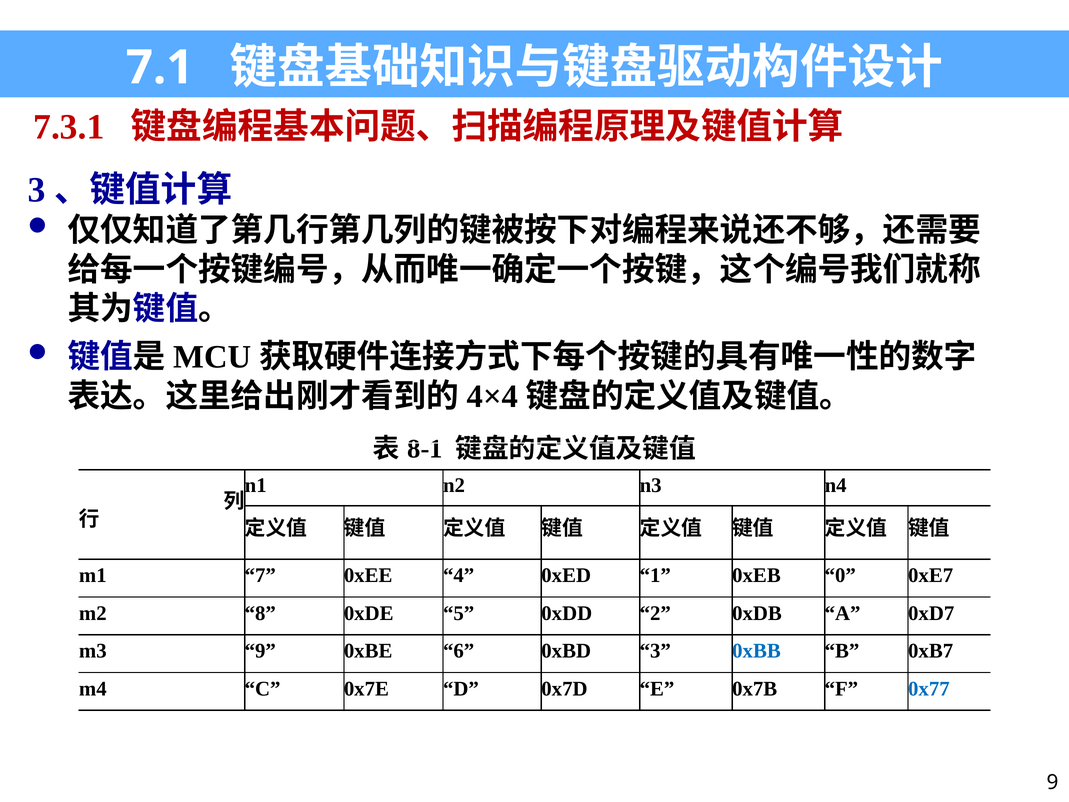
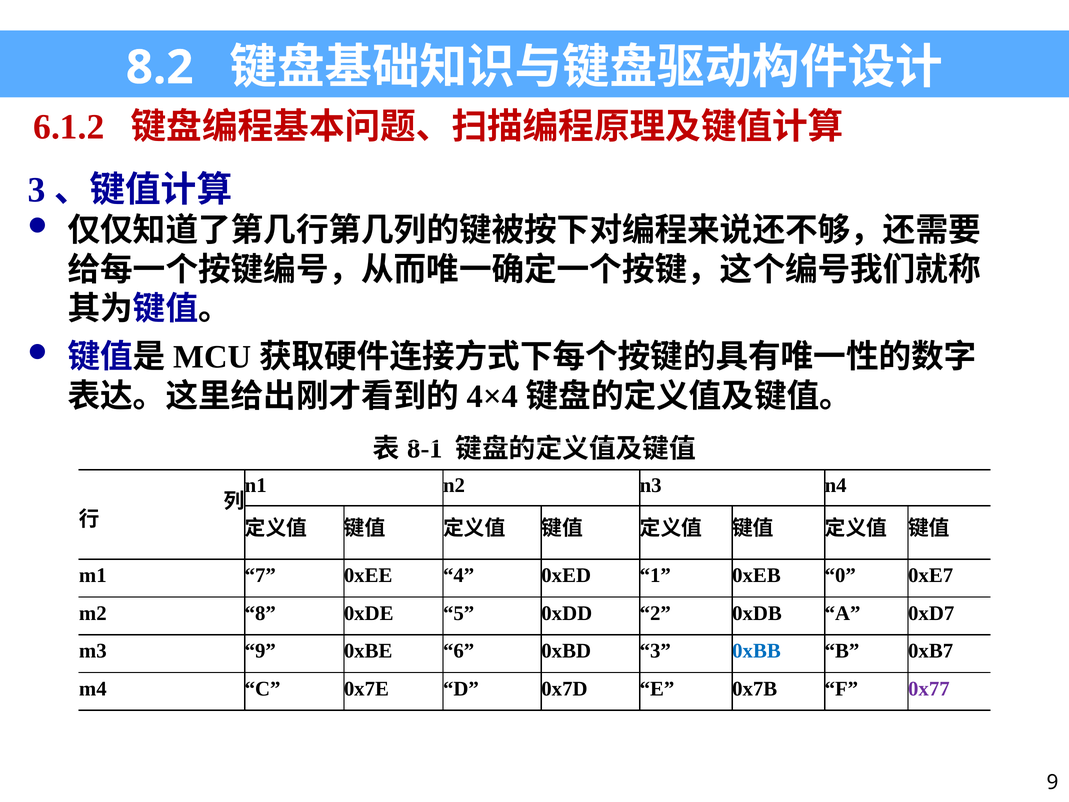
7.1: 7.1 -> 8.2
7.3.1: 7.3.1 -> 6.1.2
0x77 colour: blue -> purple
